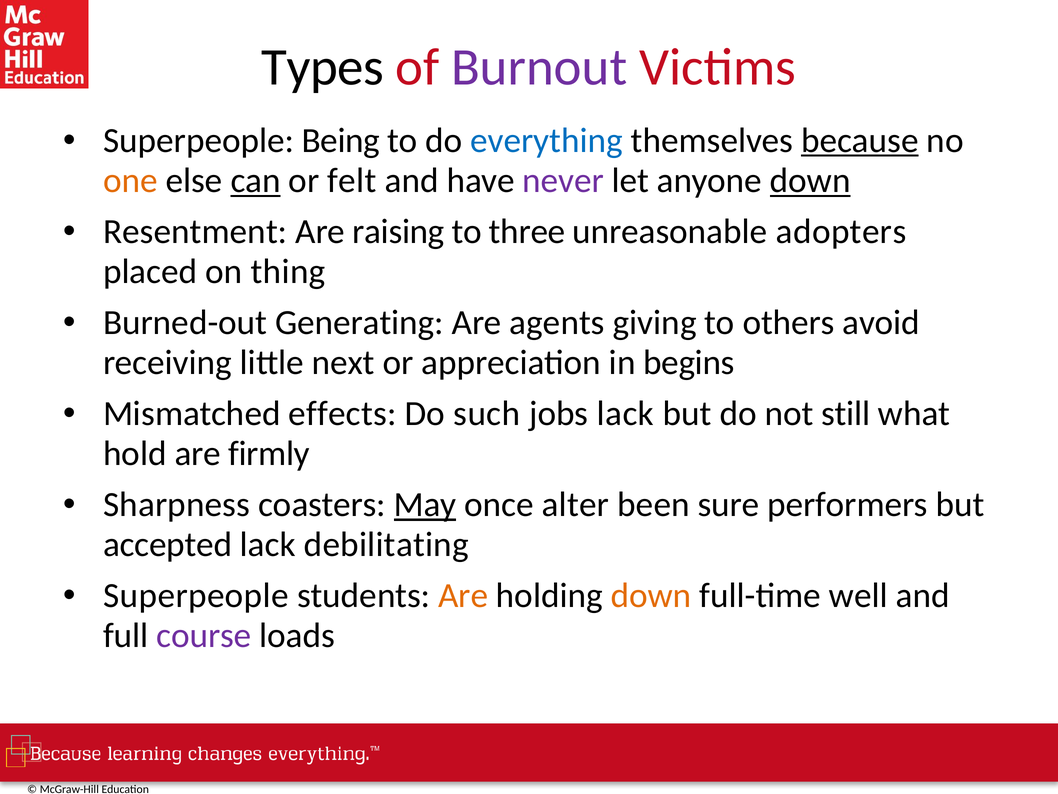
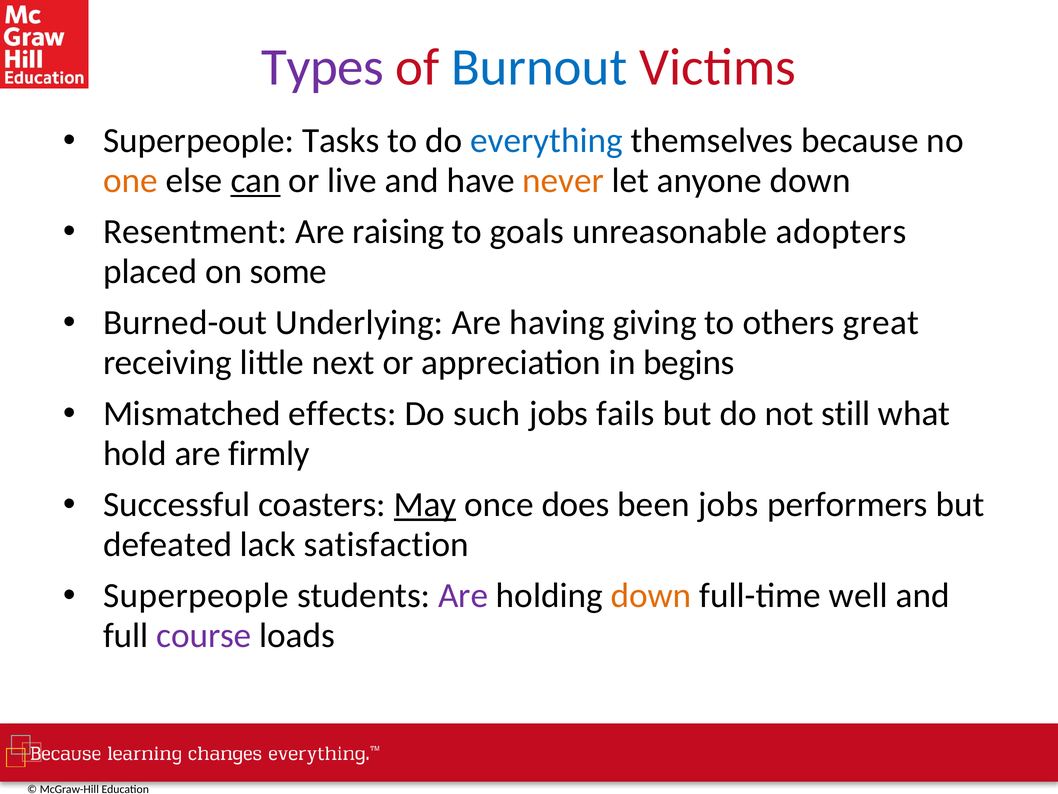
Types colour: black -> purple
Burnout colour: purple -> blue
Being: Being -> Tasks
because underline: present -> none
felt: felt -> live
never colour: purple -> orange
down at (810, 181) underline: present -> none
three: three -> goals
thing: thing -> some
Generating: Generating -> Underlying
agents: agents -> having
avoid: avoid -> great
jobs lack: lack -> fails
Sharpness: Sharpness -> Successful
alter: alter -> does
been sure: sure -> jobs
accepted: accepted -> defeated
debilitating: debilitating -> satisfaction
Are at (463, 595) colour: orange -> purple
